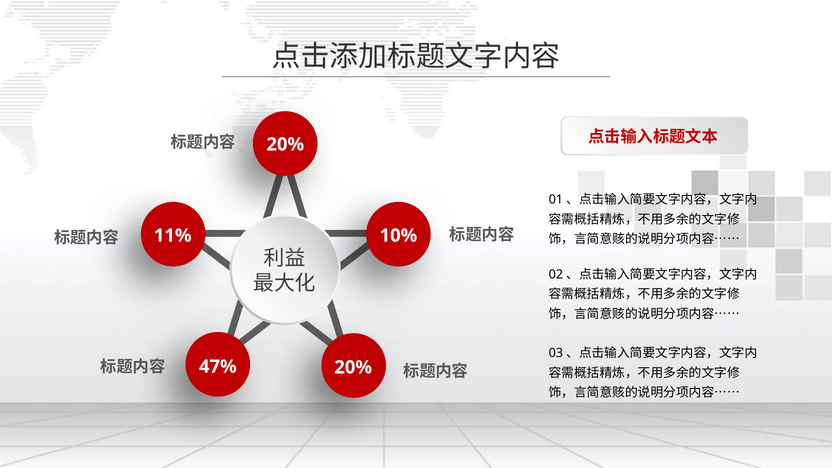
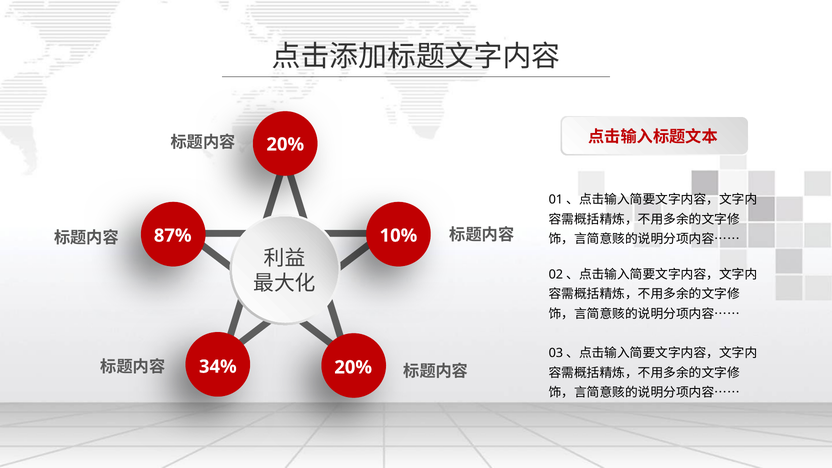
11%: 11% -> 87%
47%: 47% -> 34%
